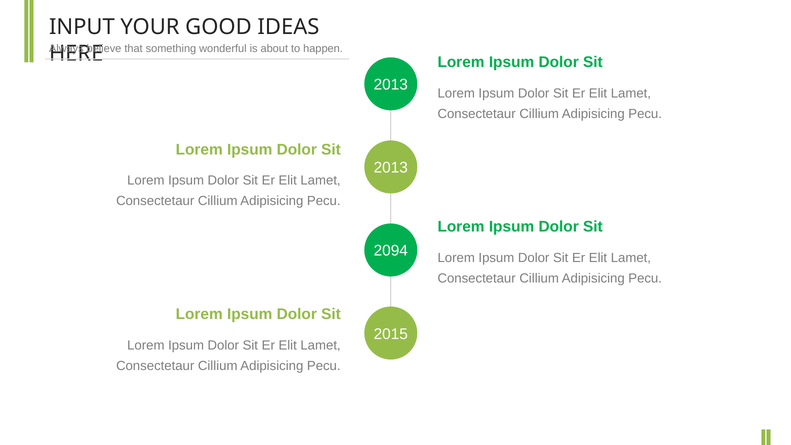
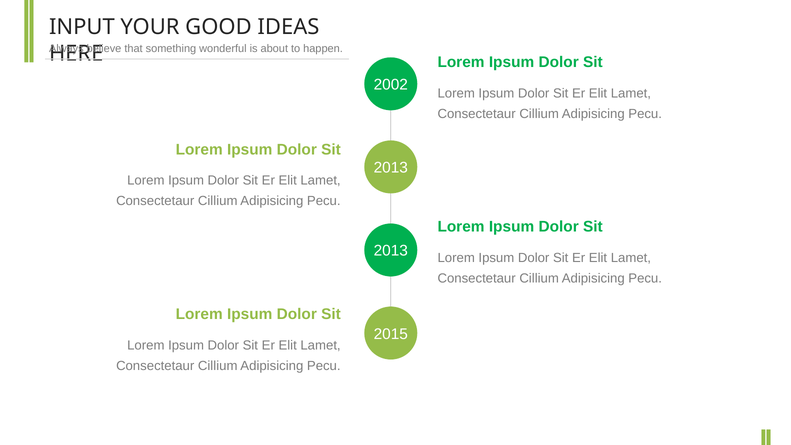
2013 at (391, 85): 2013 -> 2002
2094 at (391, 251): 2094 -> 2013
